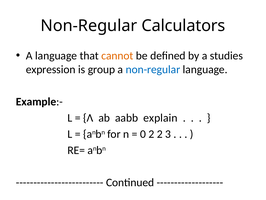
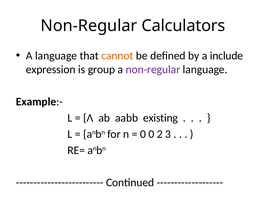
studies: studies -> include
non-regular at (153, 69) colour: blue -> purple
explain: explain -> existing
0 2: 2 -> 0
